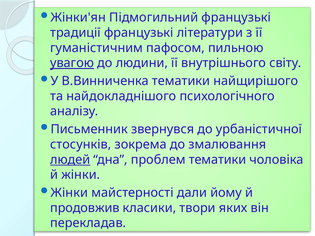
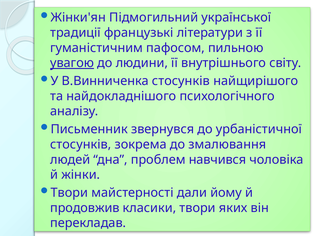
Підмогильний французькі: французькі -> української
В.Винниченка тематики: тематики -> стосунків
людей underline: present -> none
проблем тематики: тематики -> навчився
Жінки at (69, 193): Жінки -> Твори
